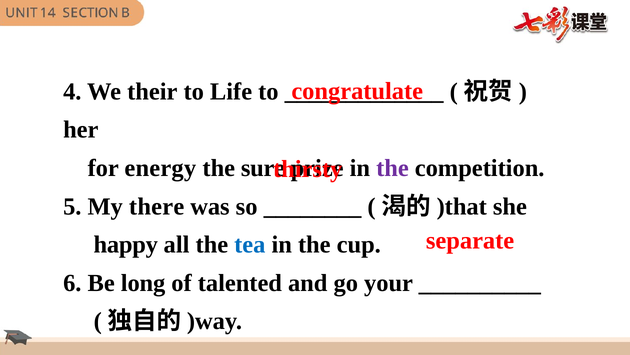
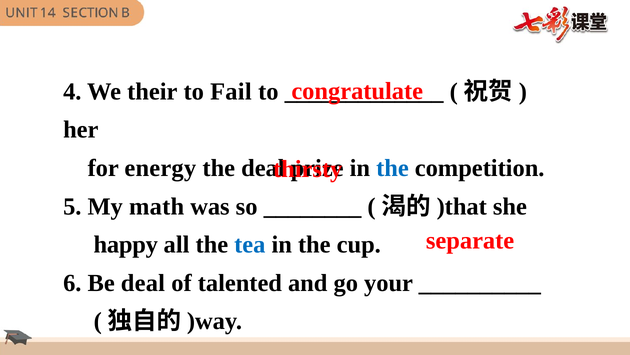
Life: Life -> Fail
the sure: sure -> deal
the at (392, 168) colour: purple -> blue
there: there -> math
Be long: long -> deal
